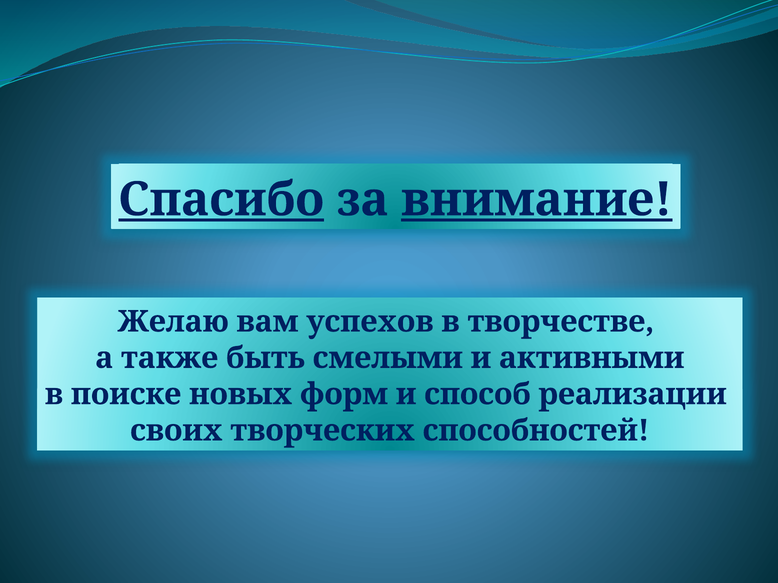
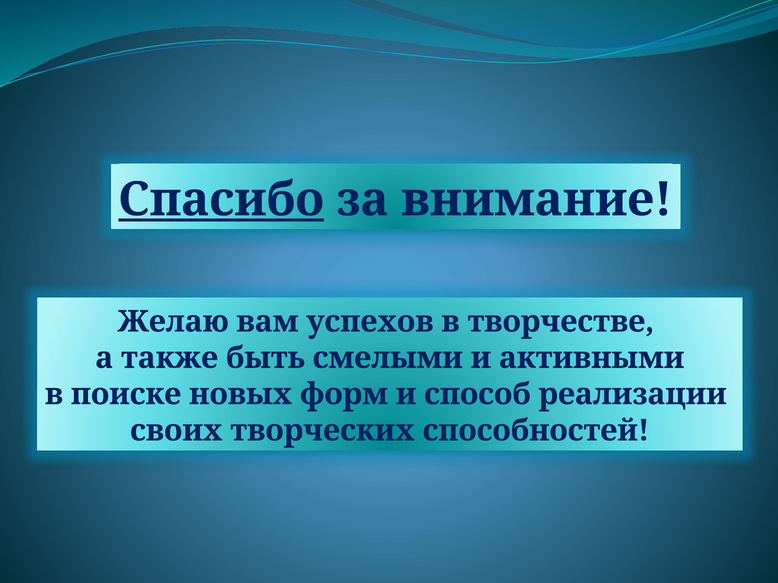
внимание underline: present -> none
